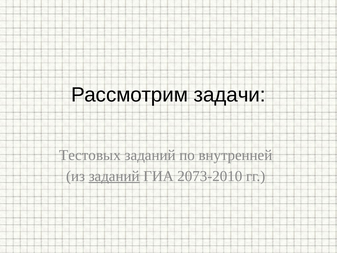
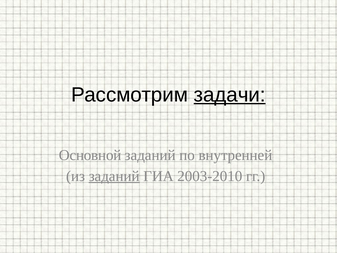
задачи underline: none -> present
Тестовых: Тестовых -> Основной
2073-2010: 2073-2010 -> 2003-2010
